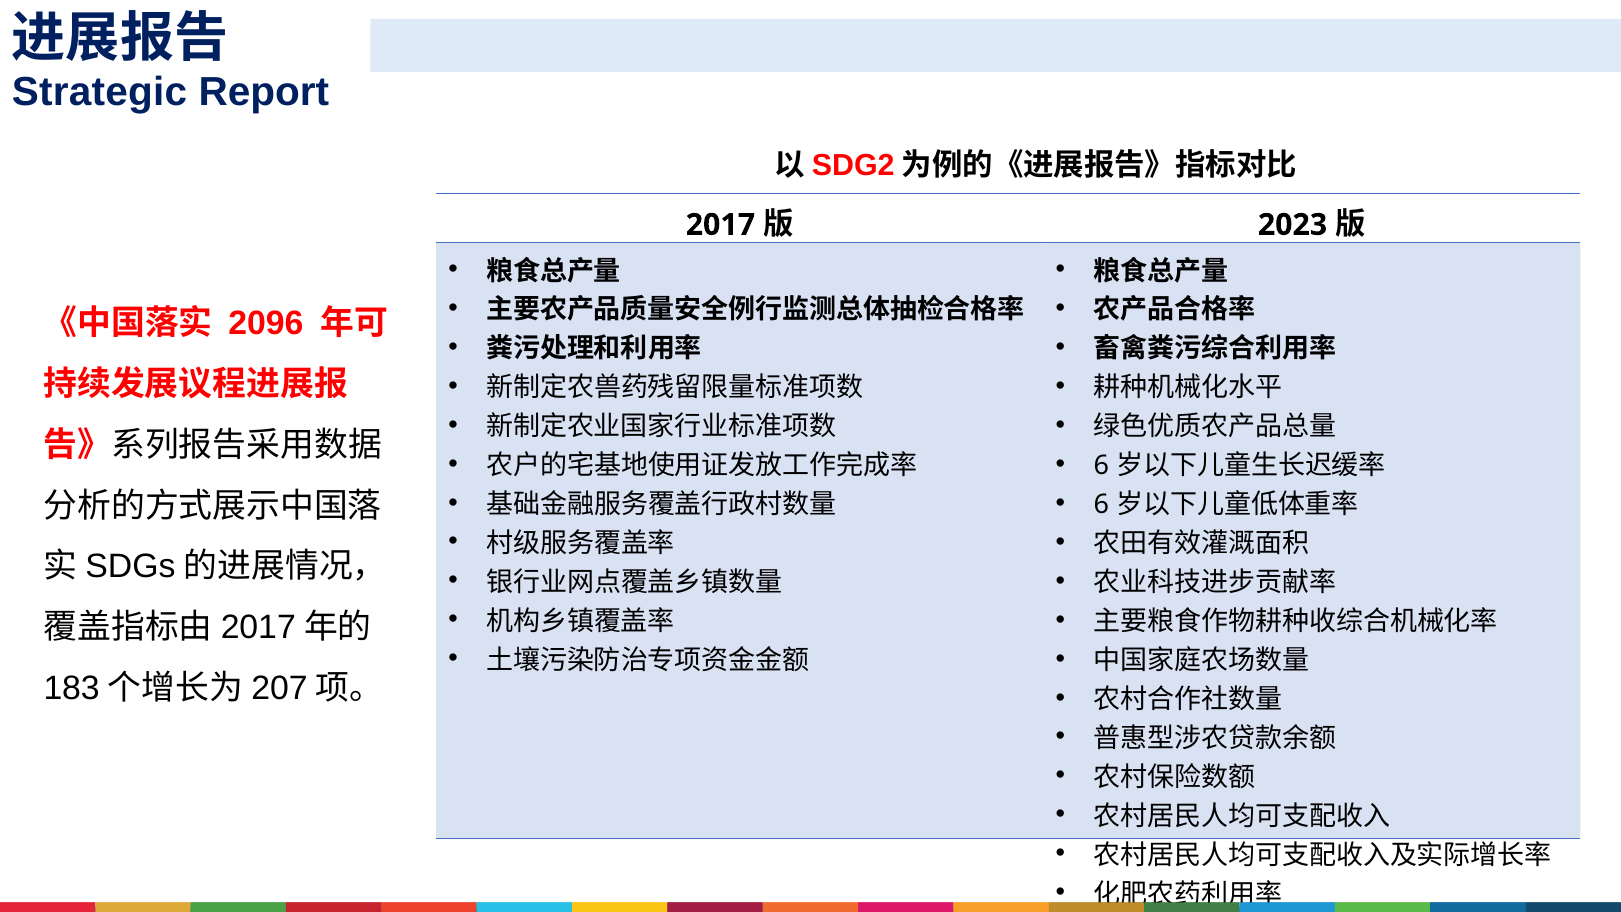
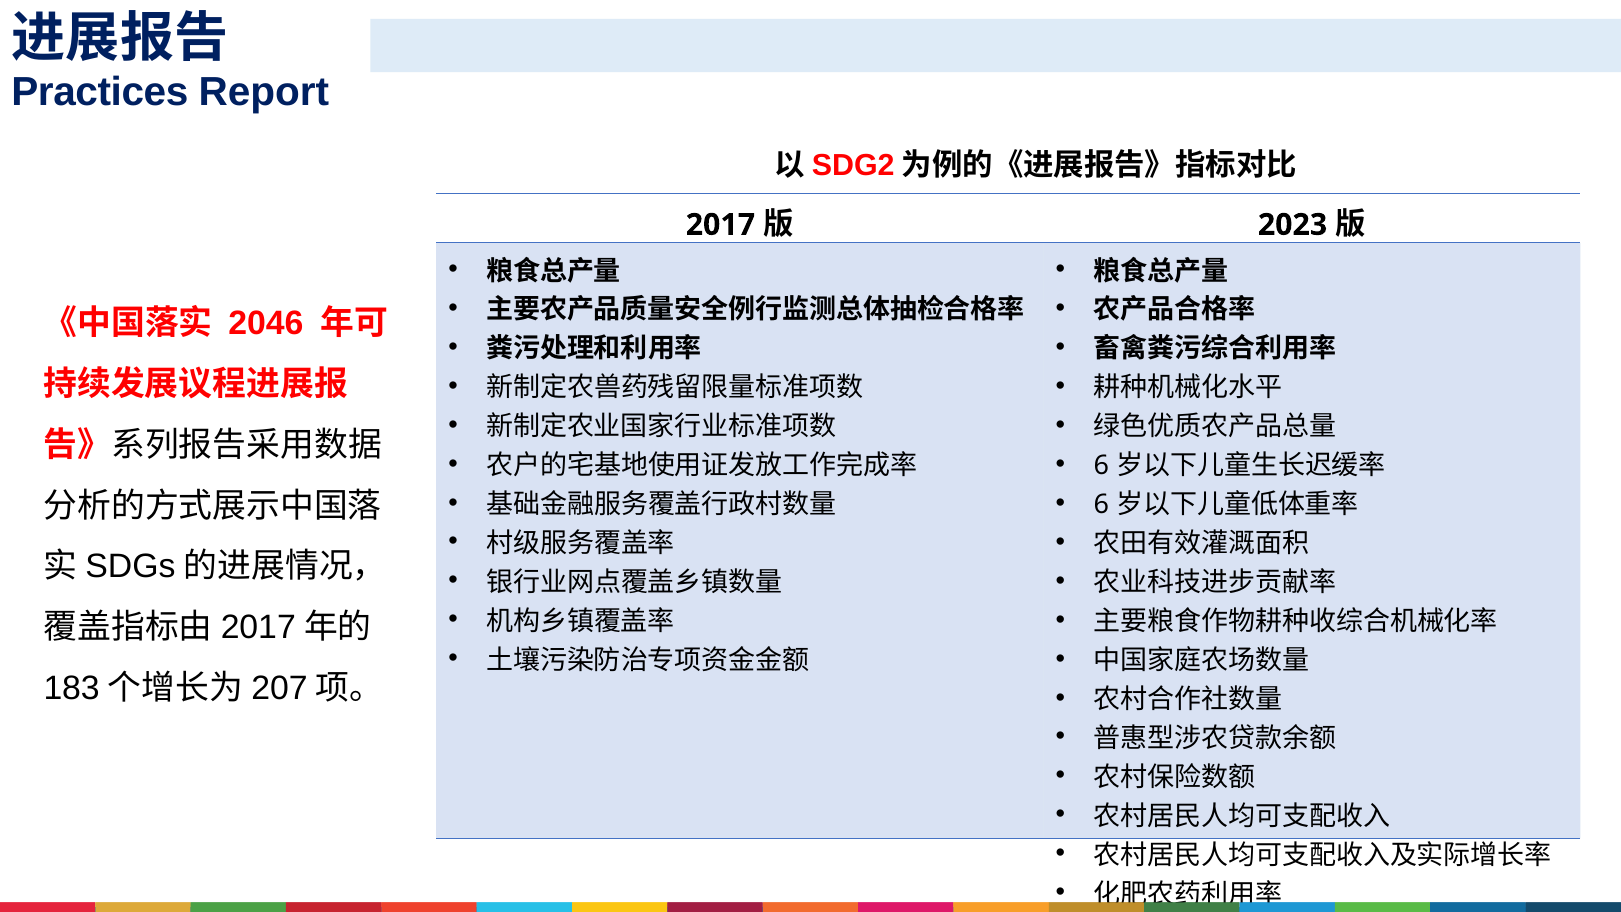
Strategic: Strategic -> Practices
2096: 2096 -> 2046
